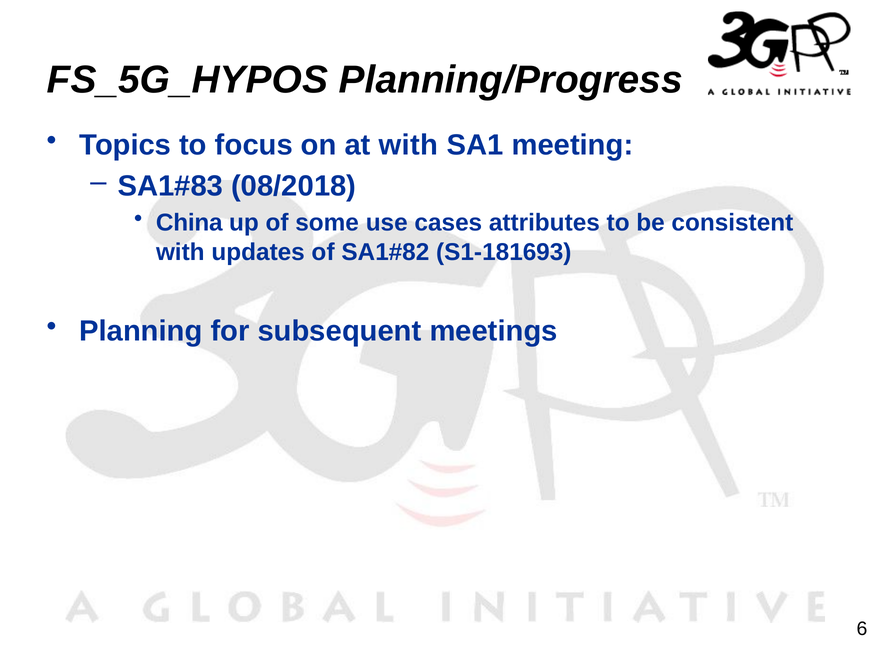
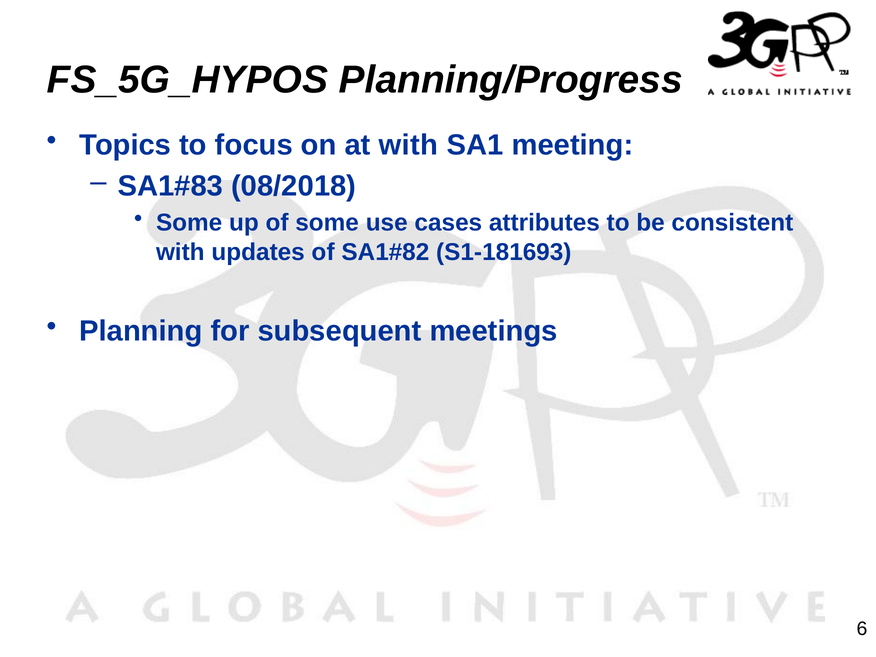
China at (189, 223): China -> Some
